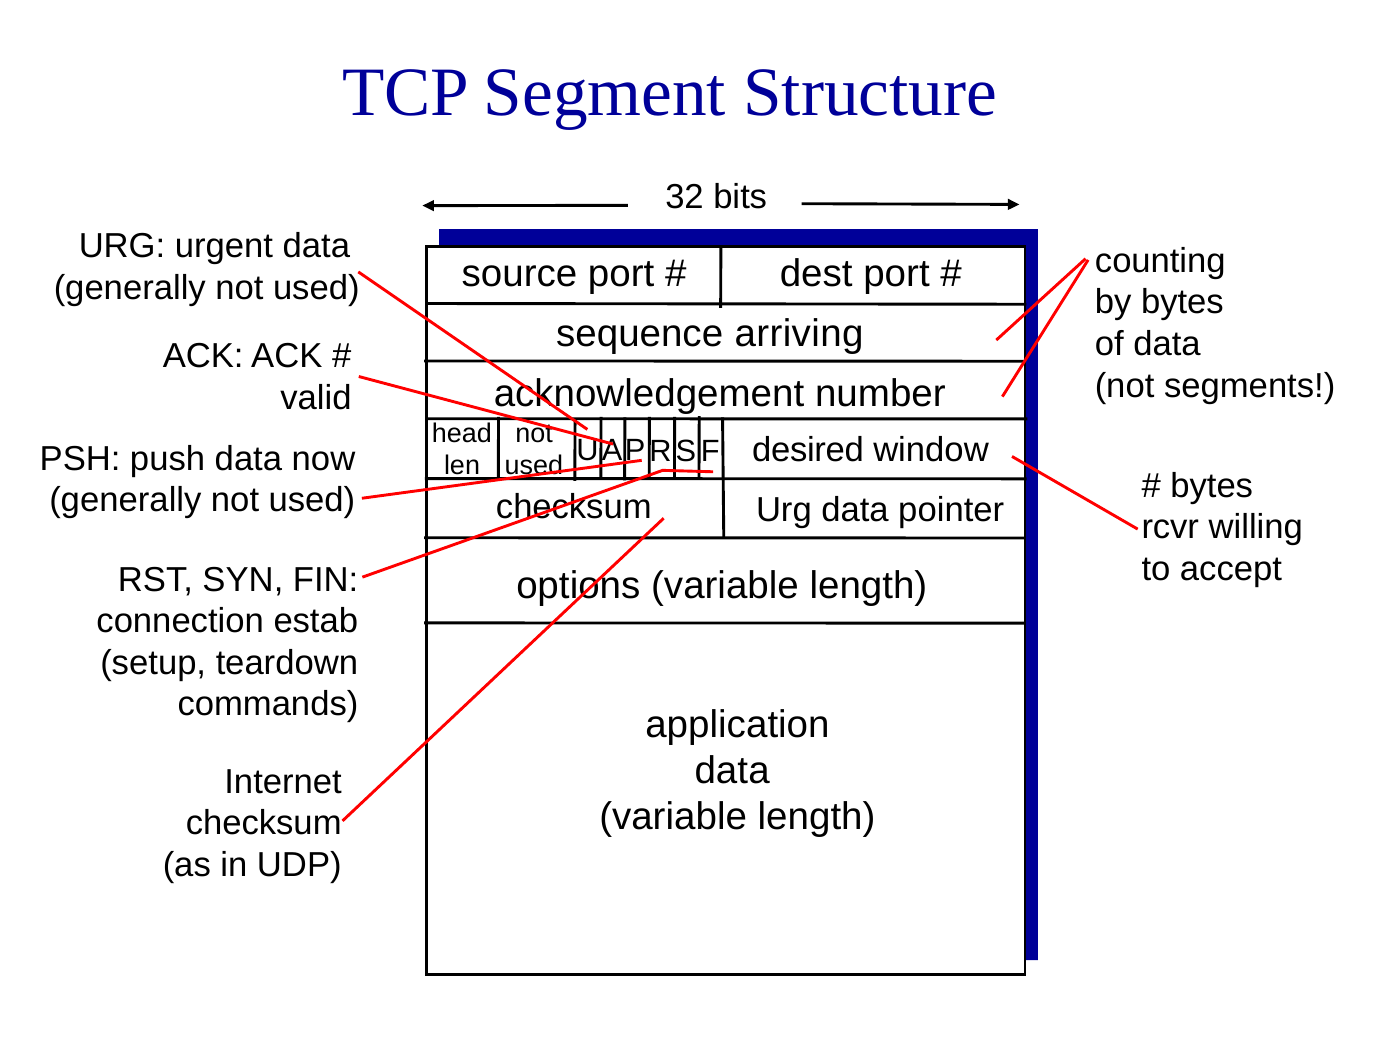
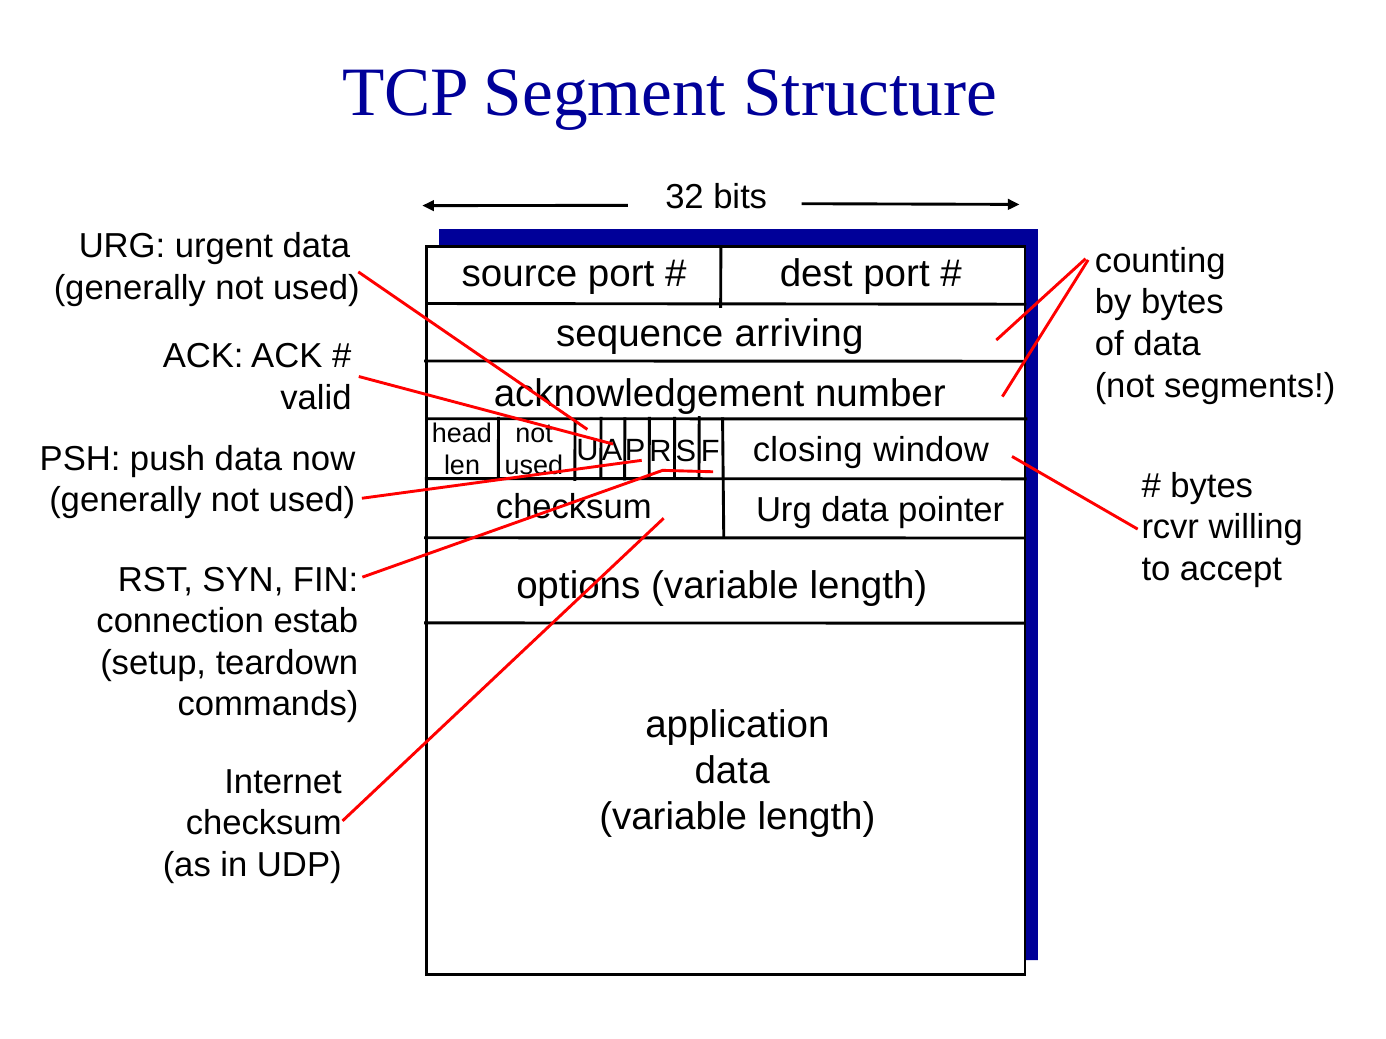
desired: desired -> closing
